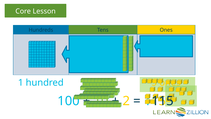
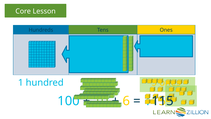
2: 2 -> 6
